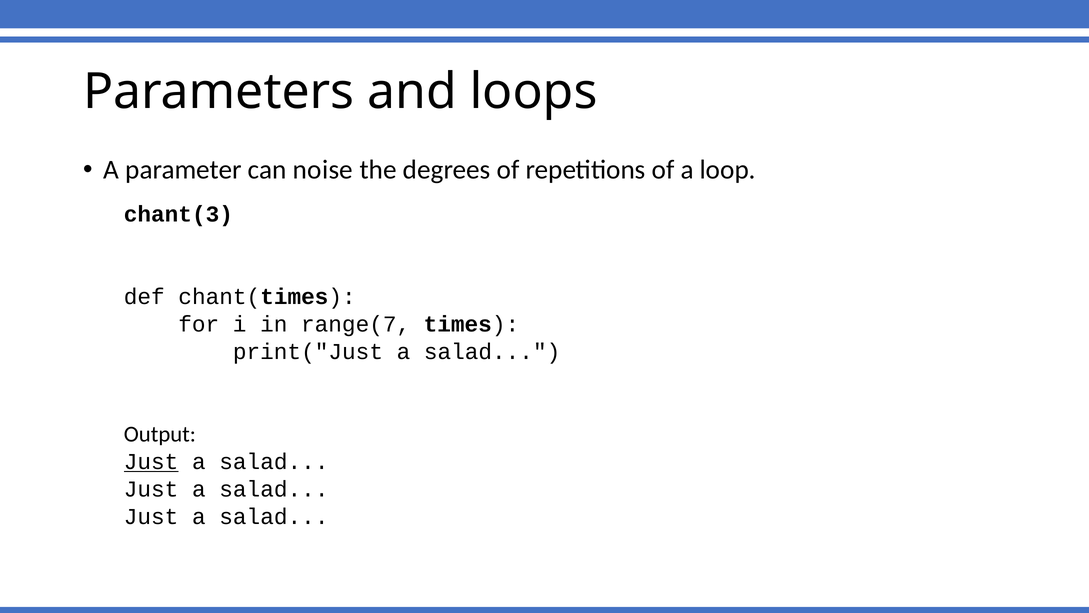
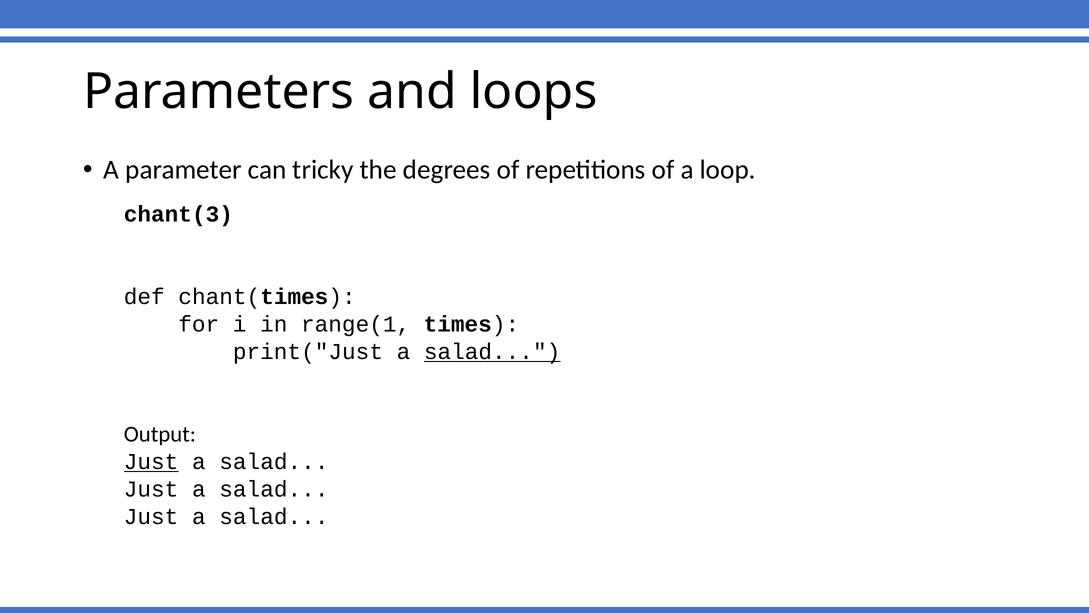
noise: noise -> tricky
range(7: range(7 -> range(1
salad at (492, 352) underline: none -> present
